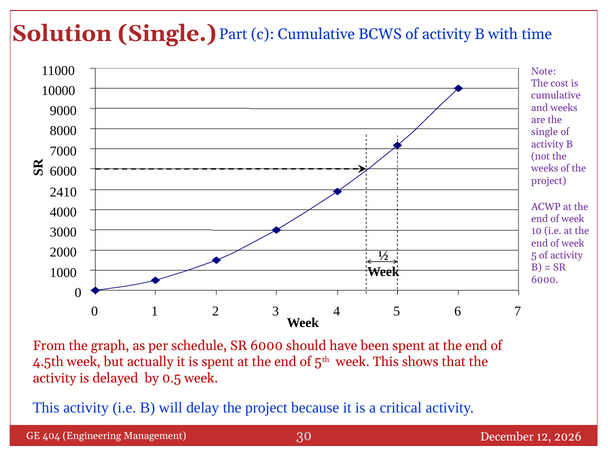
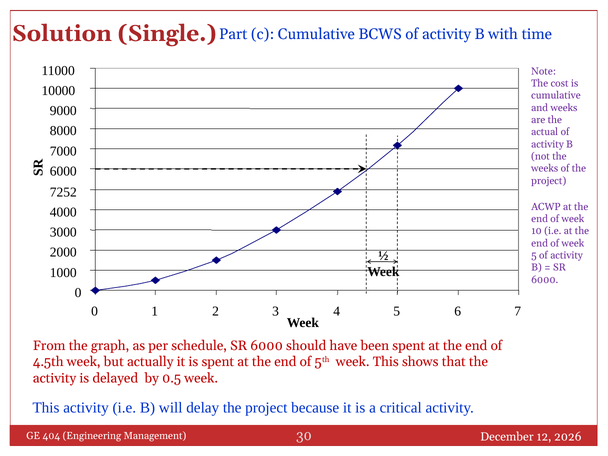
single at (545, 132): single -> actual
2410: 2410 -> 7252
